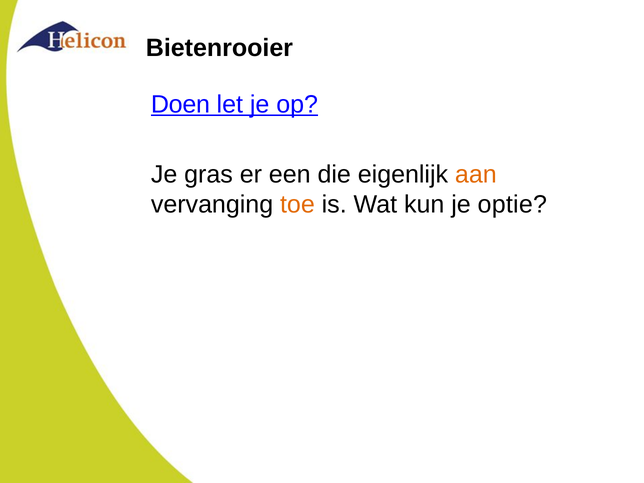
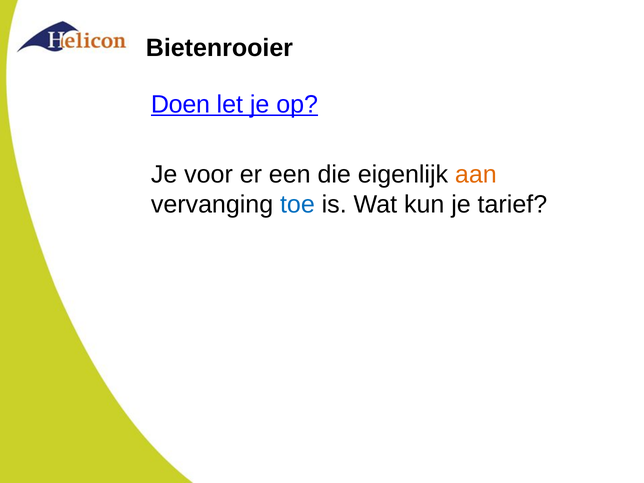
gras: gras -> voor
toe colour: orange -> blue
optie: optie -> tarief
